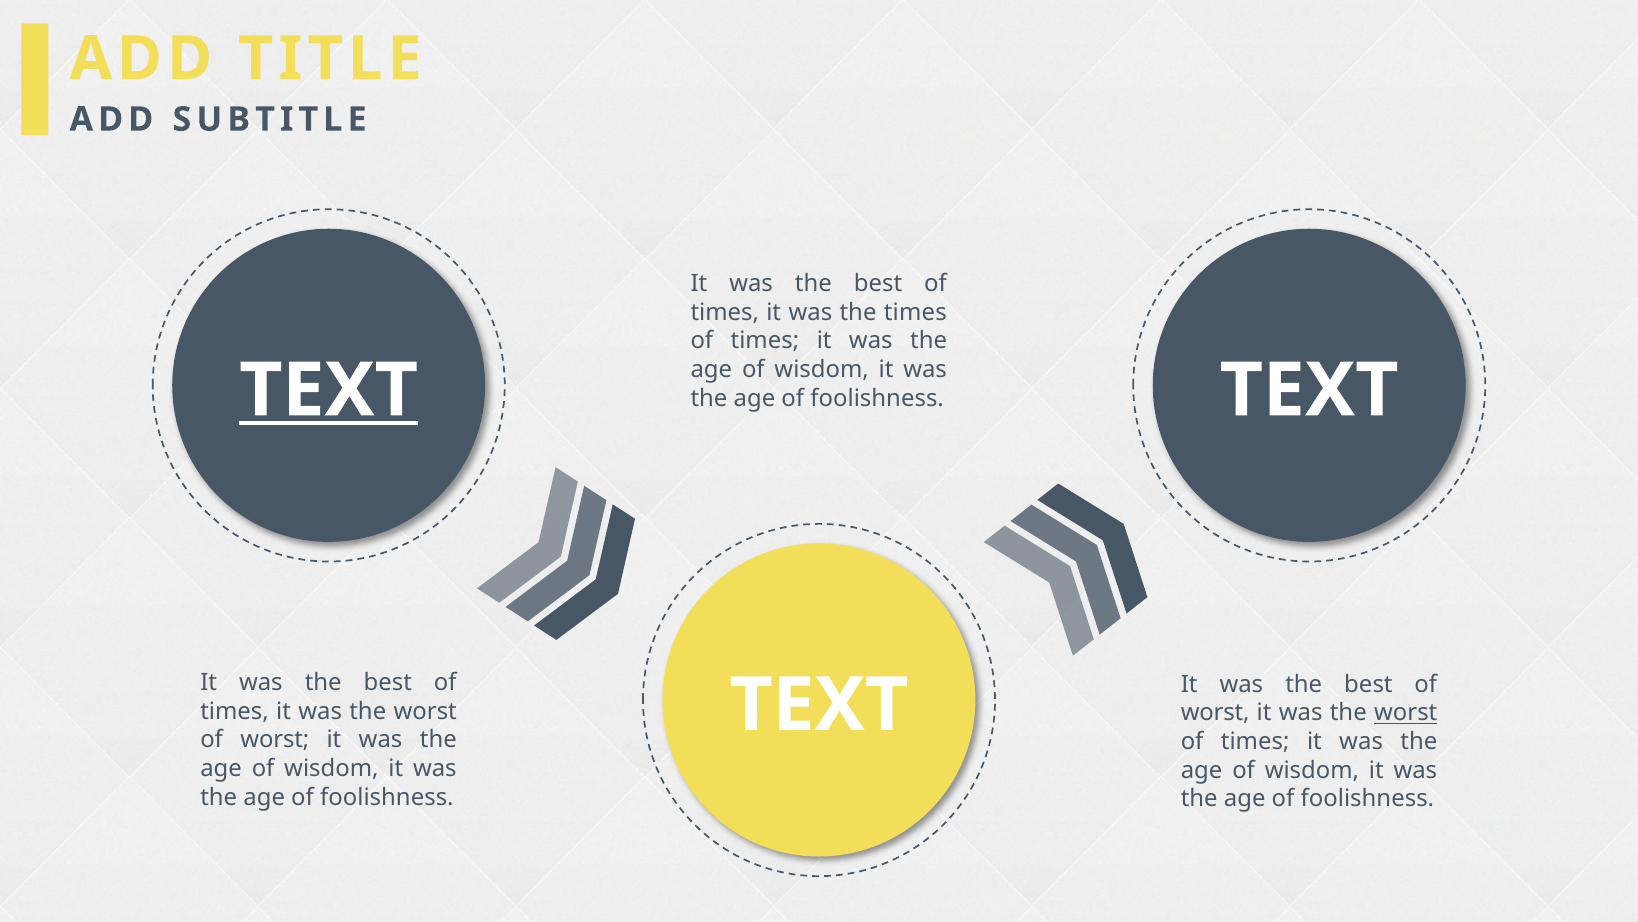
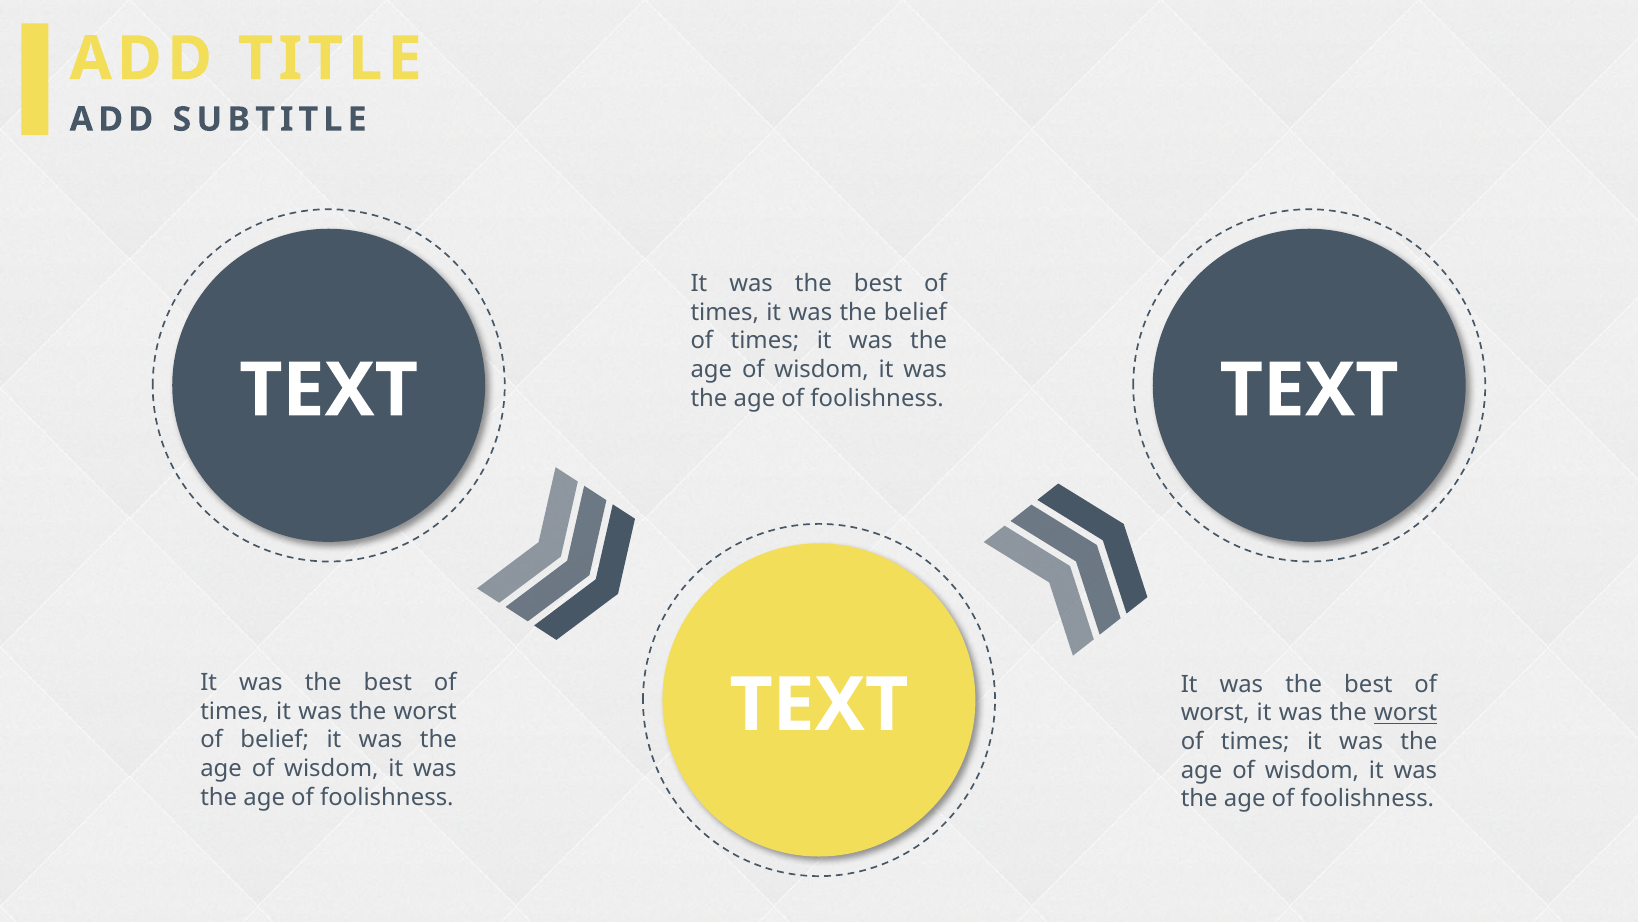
the times: times -> belief
TEXT at (329, 390) underline: present -> none
worst at (275, 740): worst -> belief
